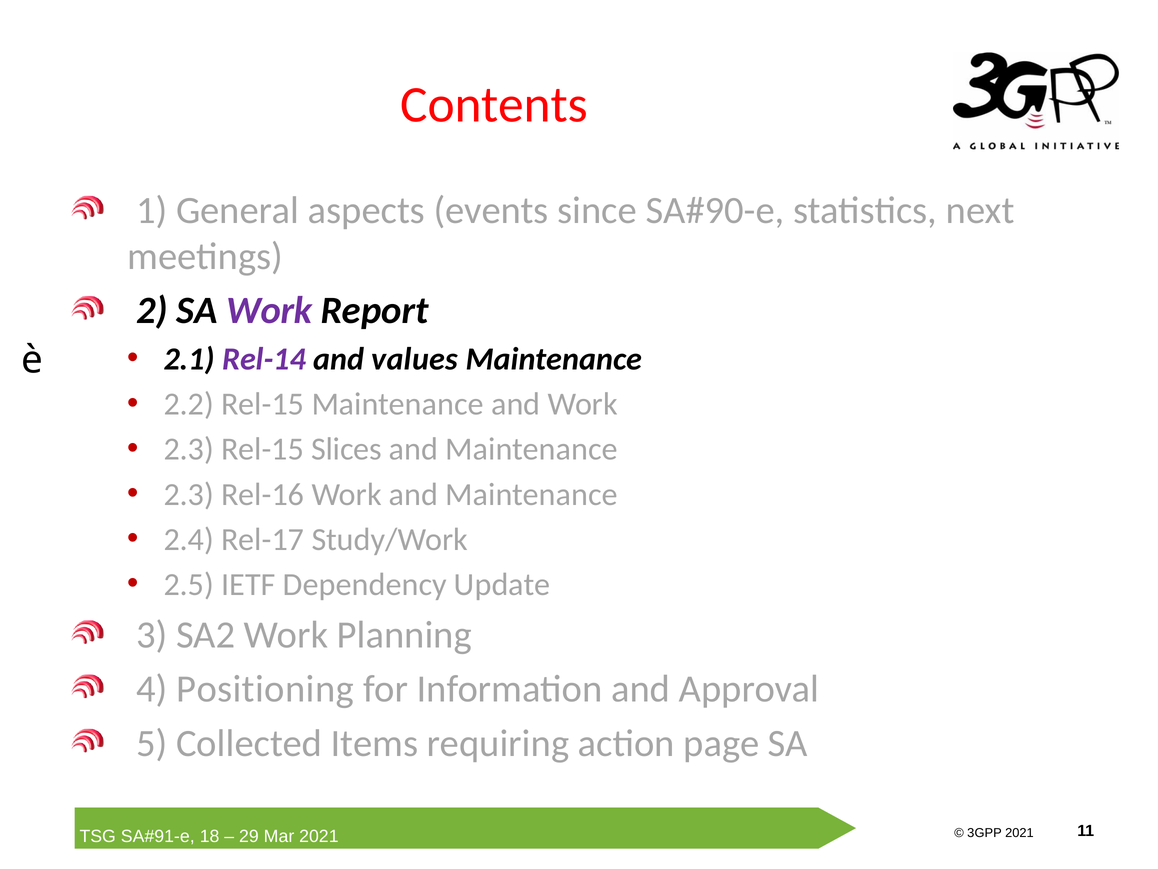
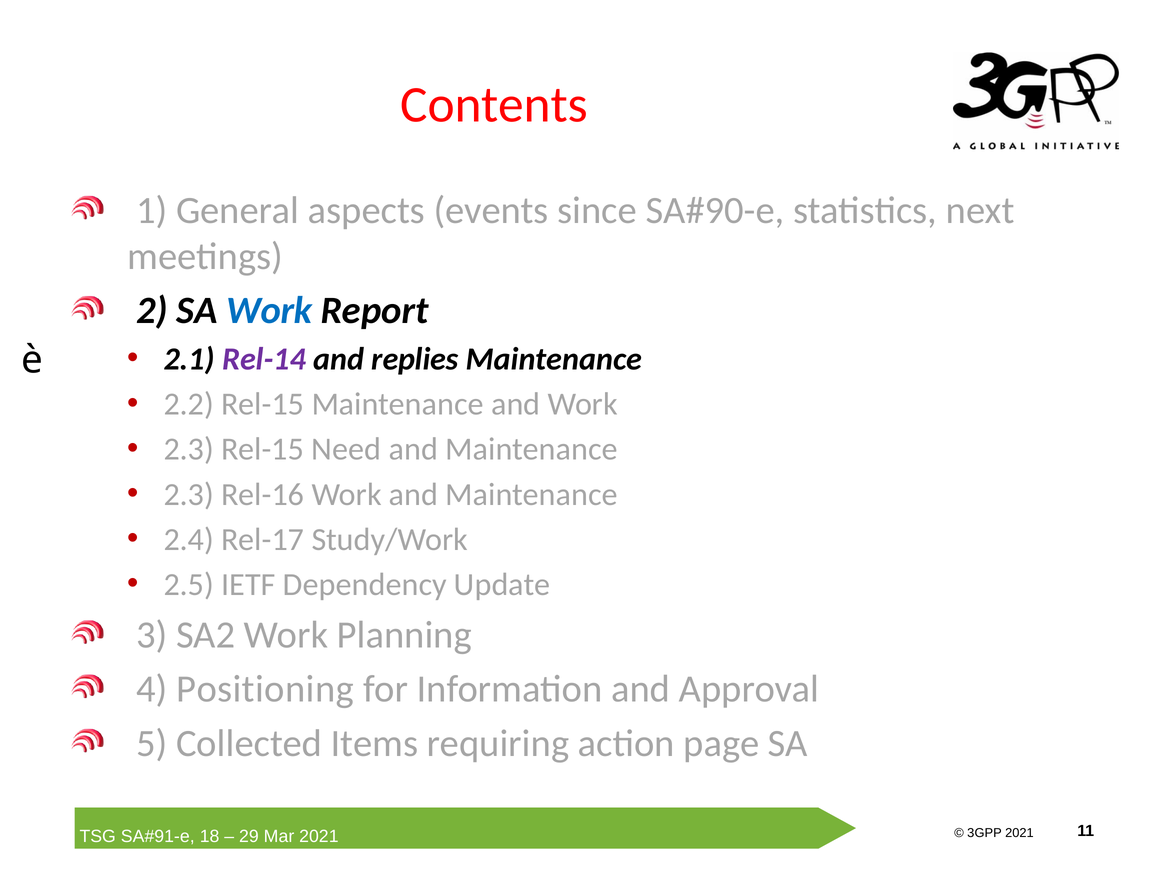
Work at (269, 311) colour: purple -> blue
values: values -> replies
Slices: Slices -> Need
